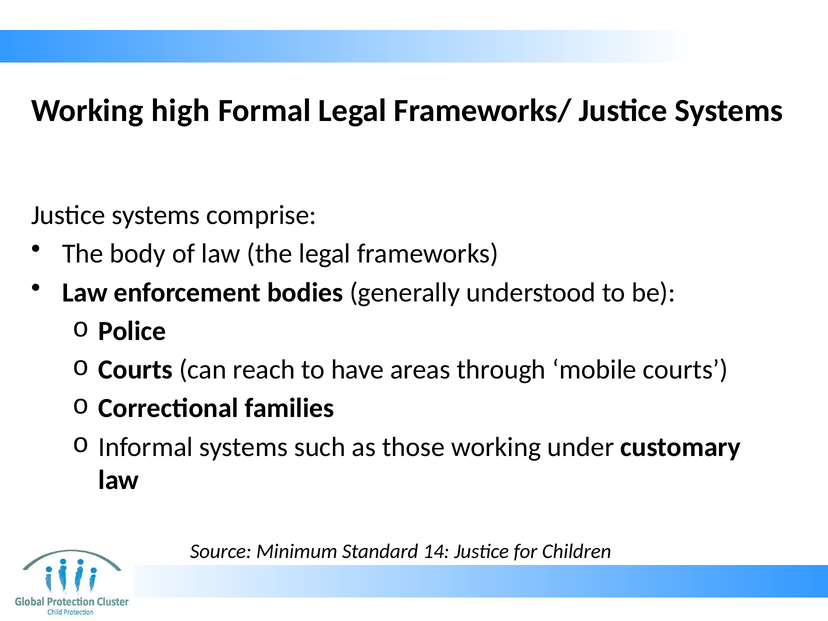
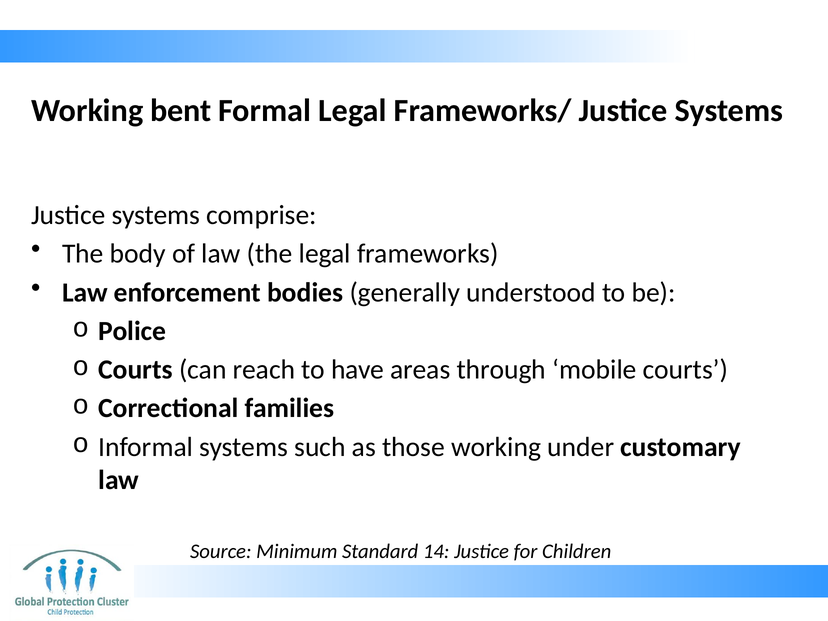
high: high -> bent
